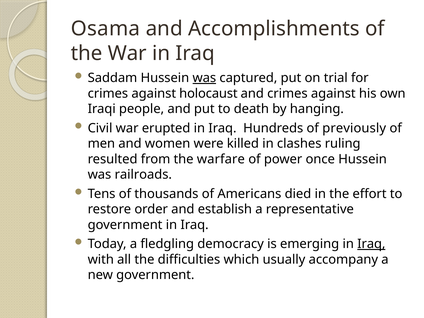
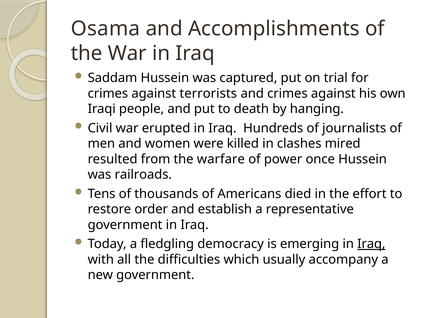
was at (204, 78) underline: present -> none
holocaust: holocaust -> terrorists
previously: previously -> journalists
ruling: ruling -> mired
